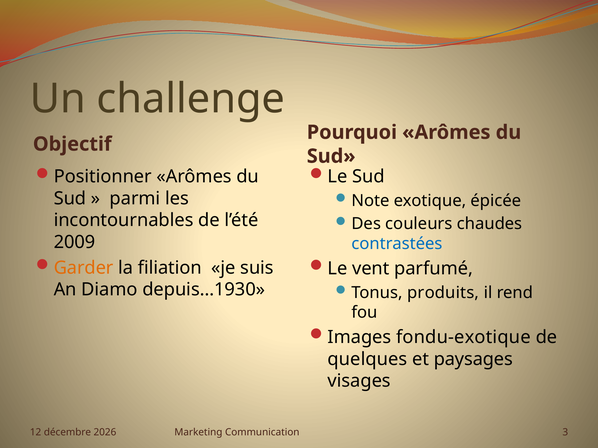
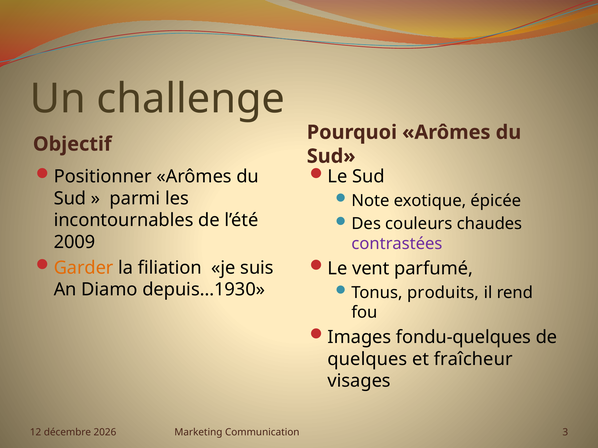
contrastées colour: blue -> purple
fondu-exotique: fondu-exotique -> fondu-quelques
paysages: paysages -> fraîcheur
